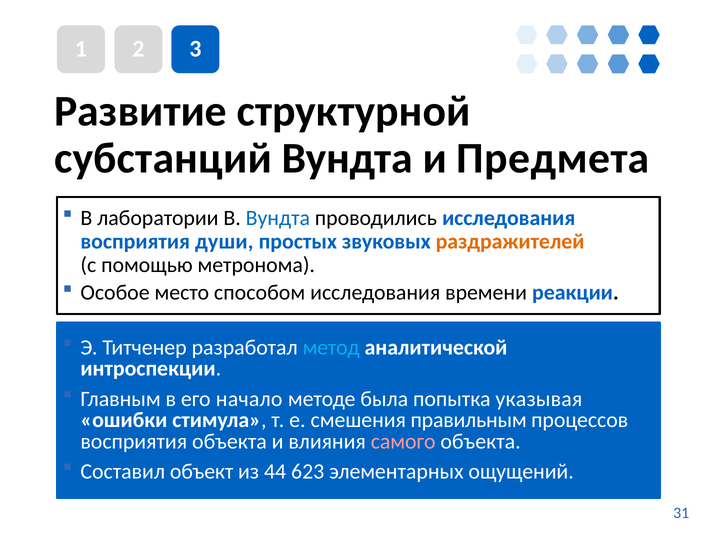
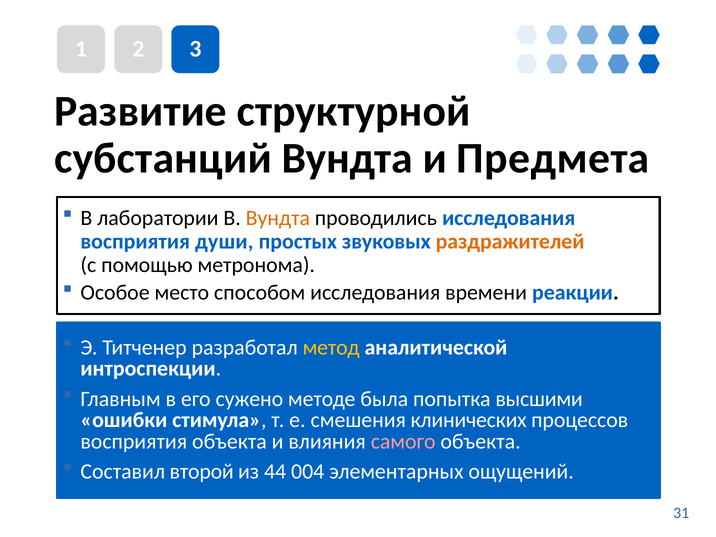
Вундта at (278, 218) colour: blue -> orange
метод colour: light blue -> yellow
начало: начало -> сужено
указывая: указывая -> высшими
правильным: правильным -> клинических
объект: объект -> второй
623: 623 -> 004
